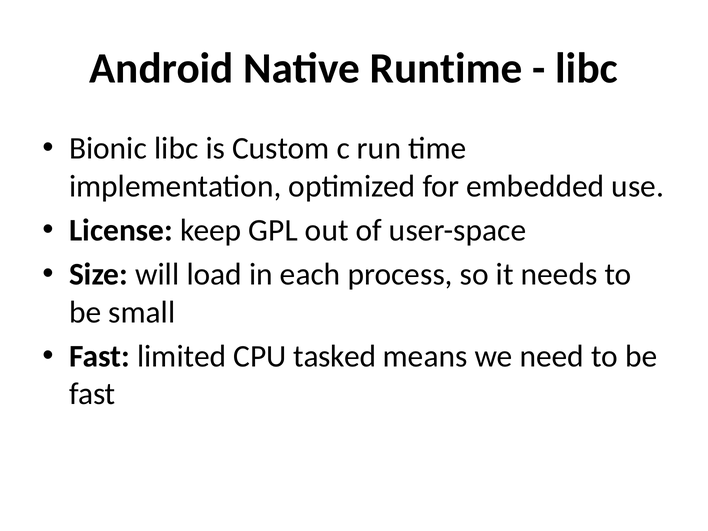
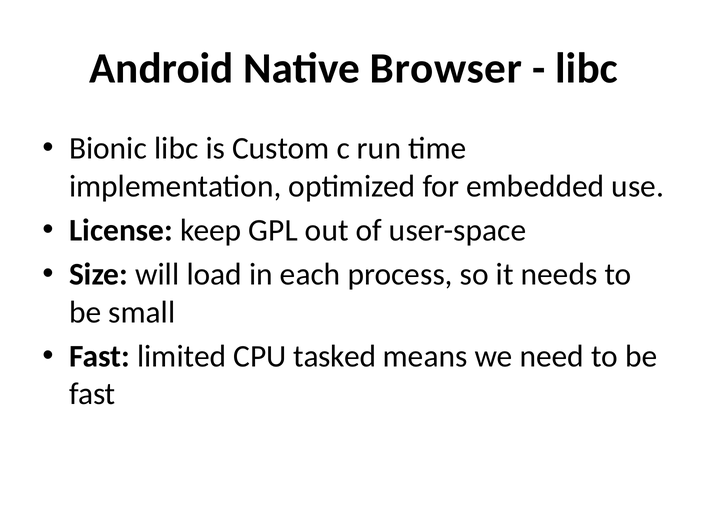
Runtime: Runtime -> Browser
